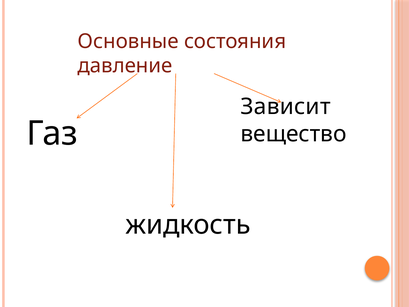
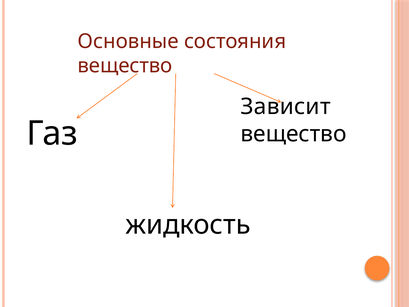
давление at (125, 66): давление -> вещество
